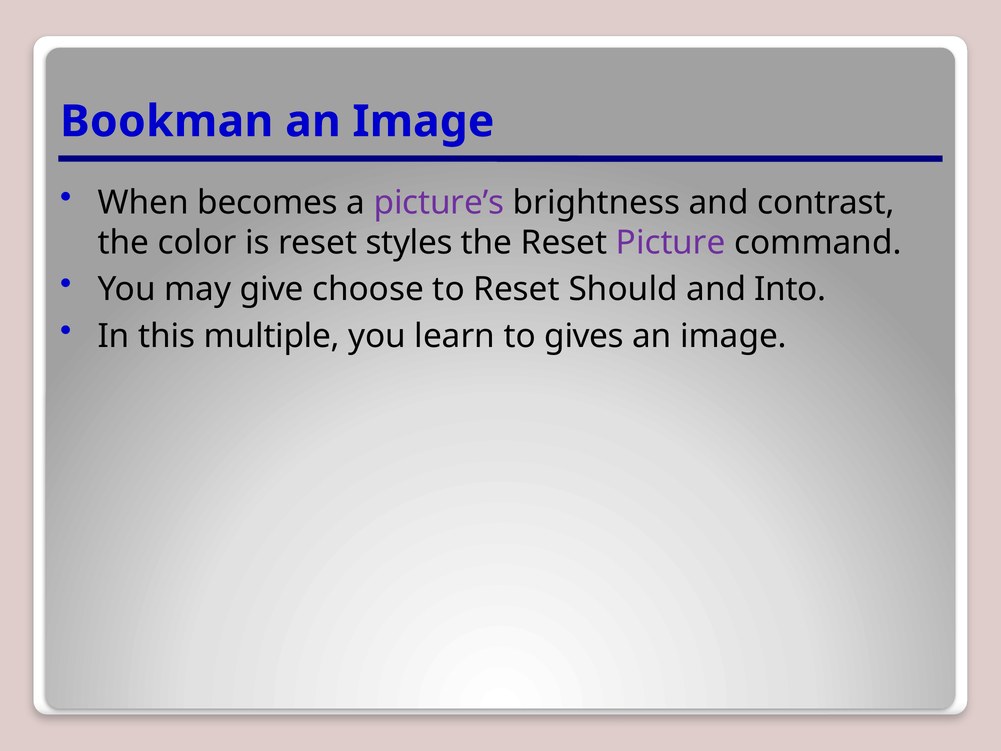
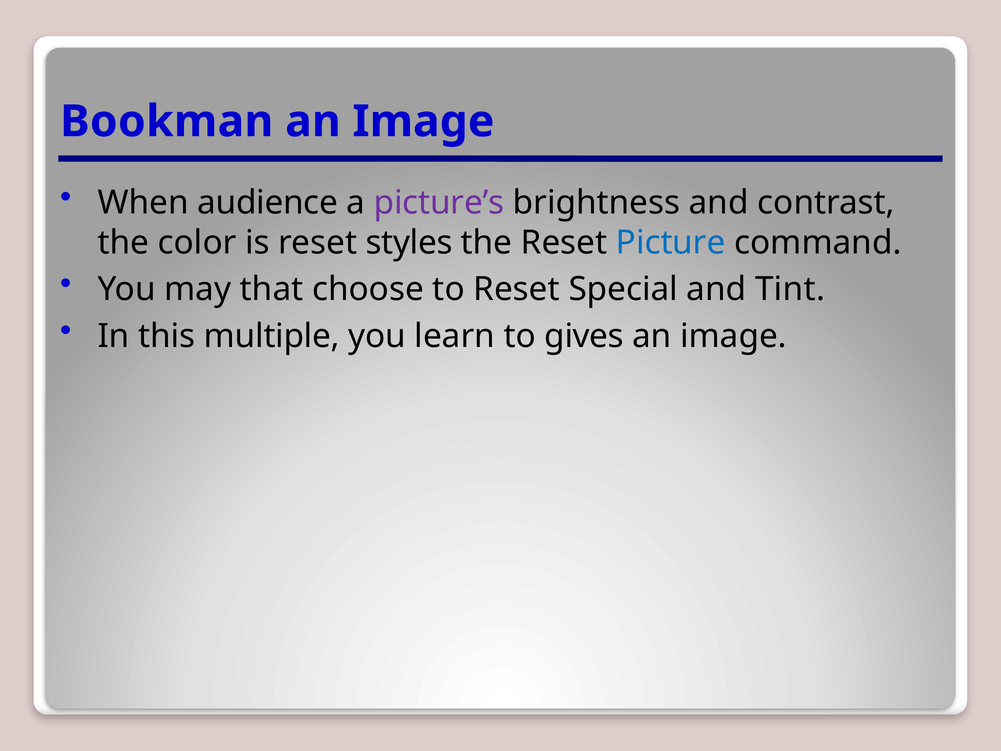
becomes: becomes -> audience
Picture colour: purple -> blue
give: give -> that
Should: Should -> Special
Into: Into -> Tint
